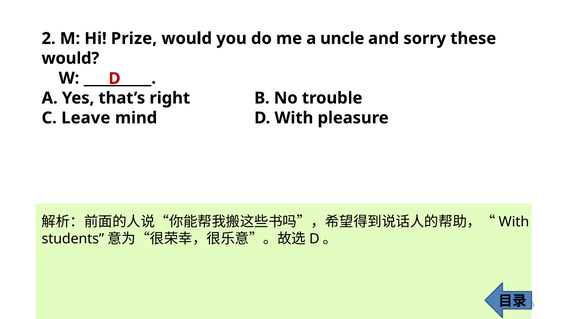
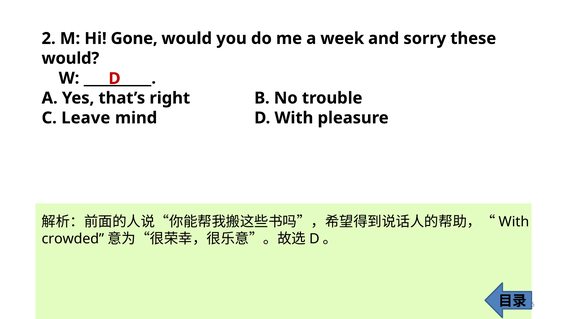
Prize: Prize -> Gone
uncle: uncle -> week
students: students -> crowded
